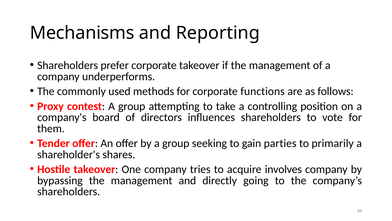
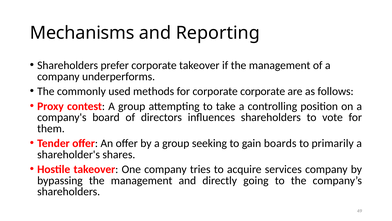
corporate functions: functions -> corporate
parties: parties -> boards
involves: involves -> services
